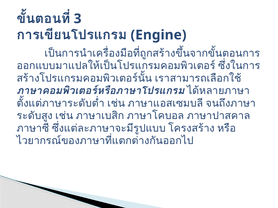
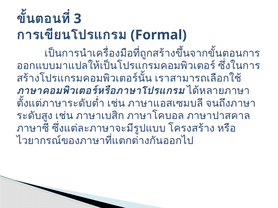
Engine: Engine -> Formal
